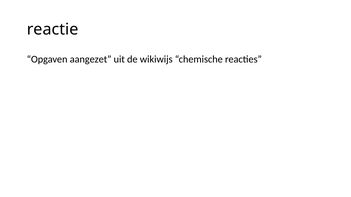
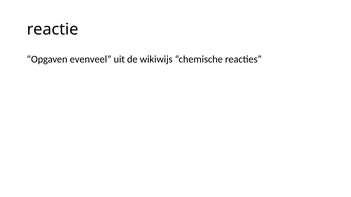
aangezet: aangezet -> evenveel
